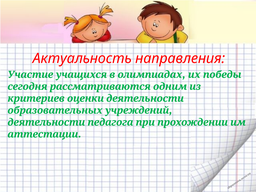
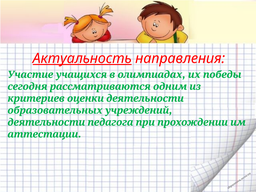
Актуальность underline: none -> present
